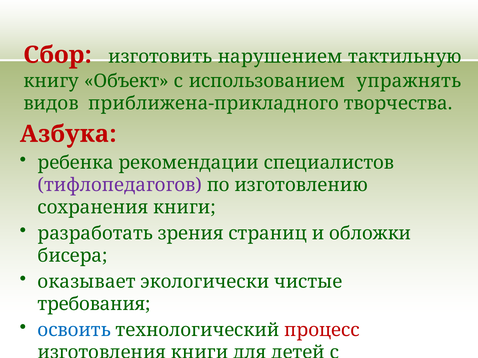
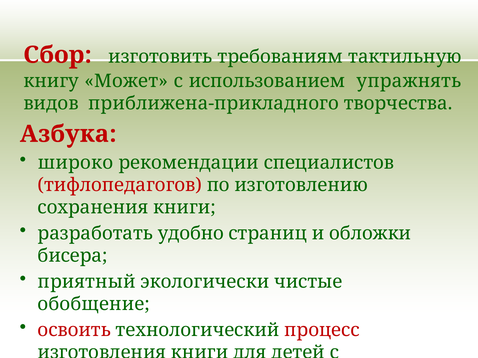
изготовить нарушением: нарушением -> требованиям
Объект: Объект -> Может
ребенка: ребенка -> широко
тифлопедагогов colour: purple -> red
разработать зрения: зрения -> удобно
оказывает: оказывает -> приятный
требования: требования -> обобщение
освоить colour: blue -> red
